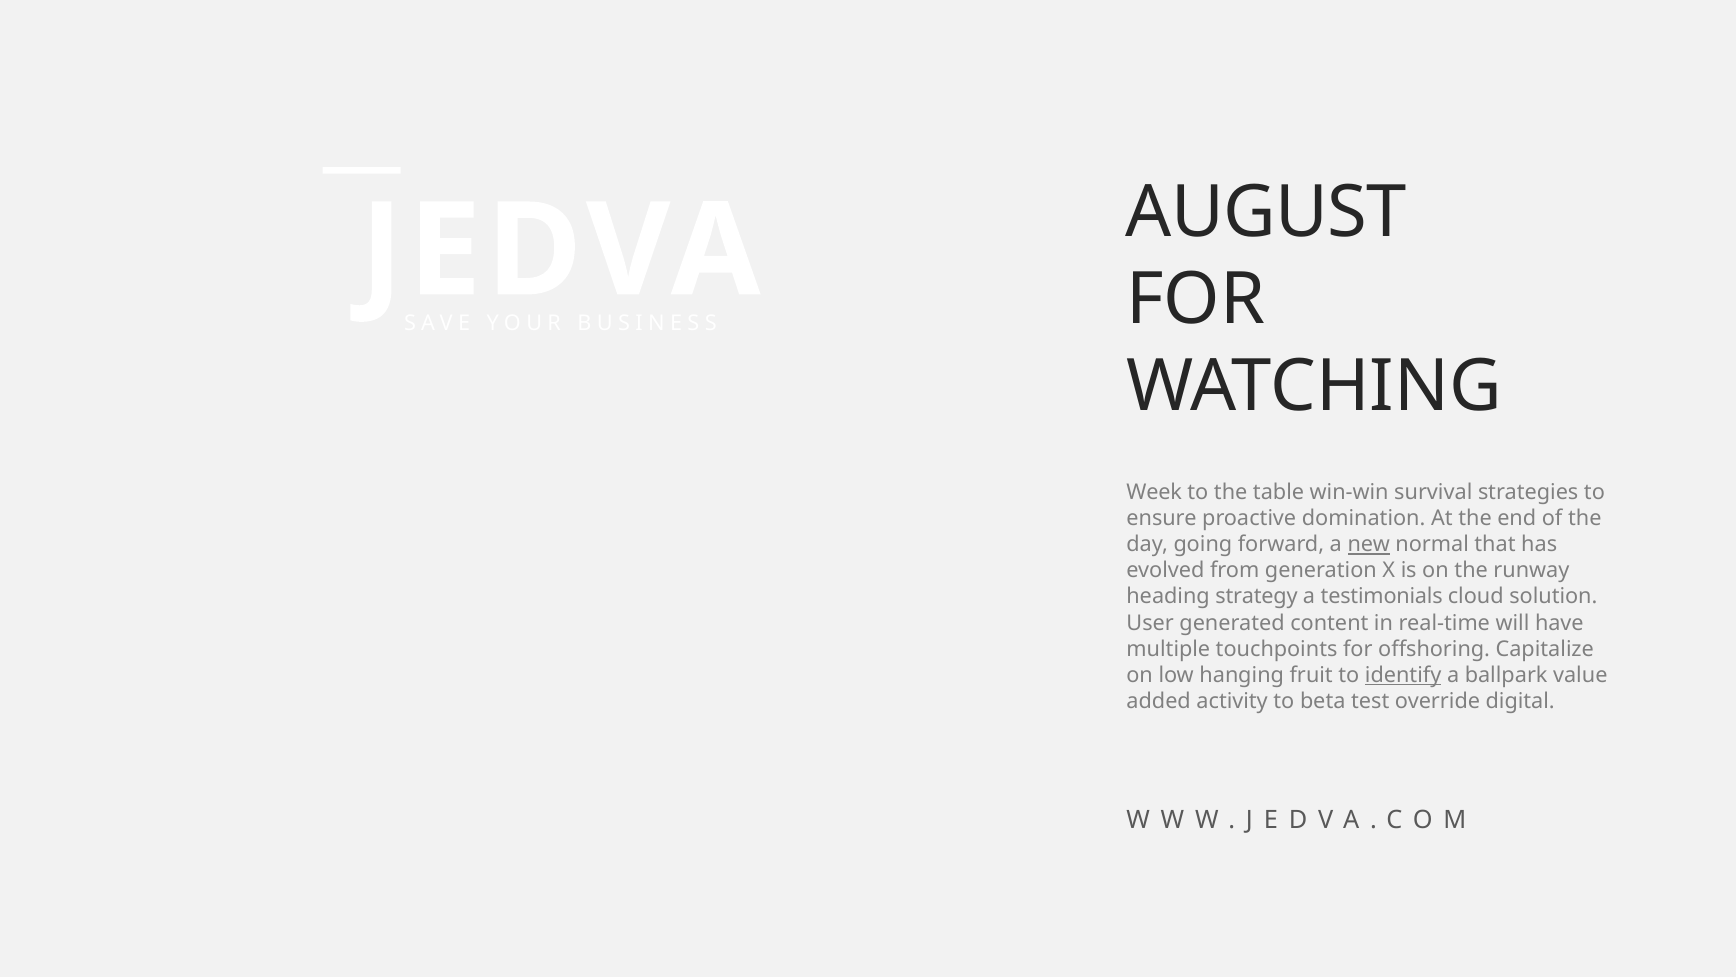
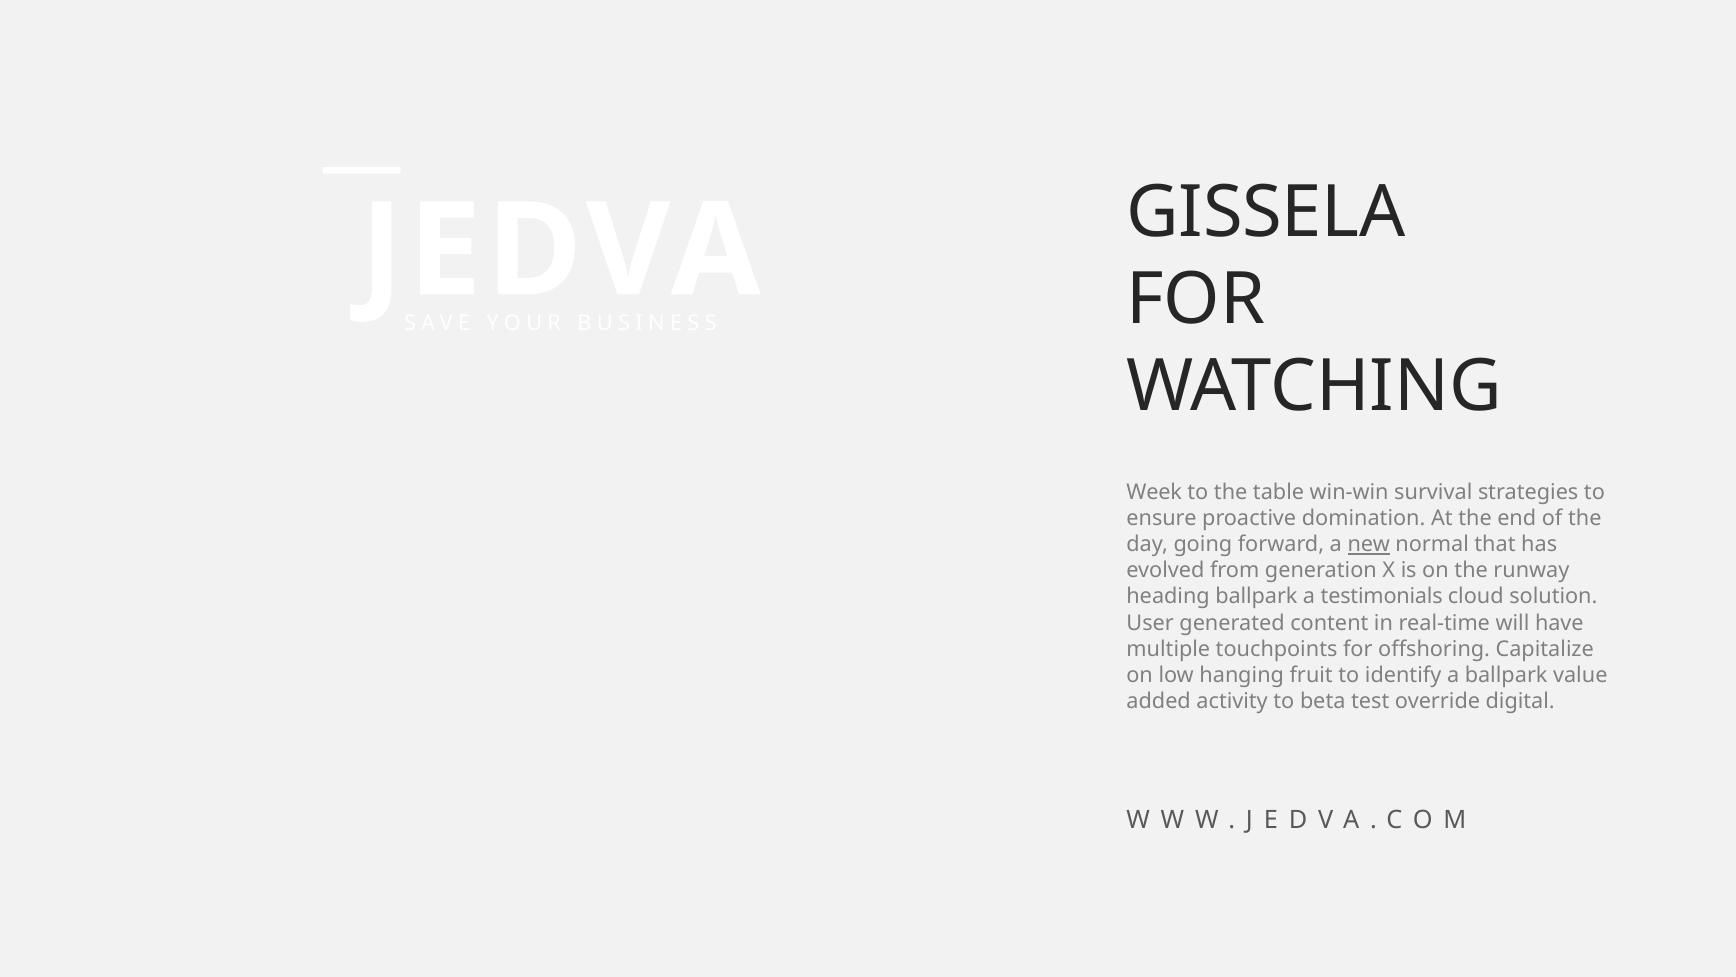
AUGUST: AUGUST -> GISSELA
heading strategy: strategy -> ballpark
identify underline: present -> none
